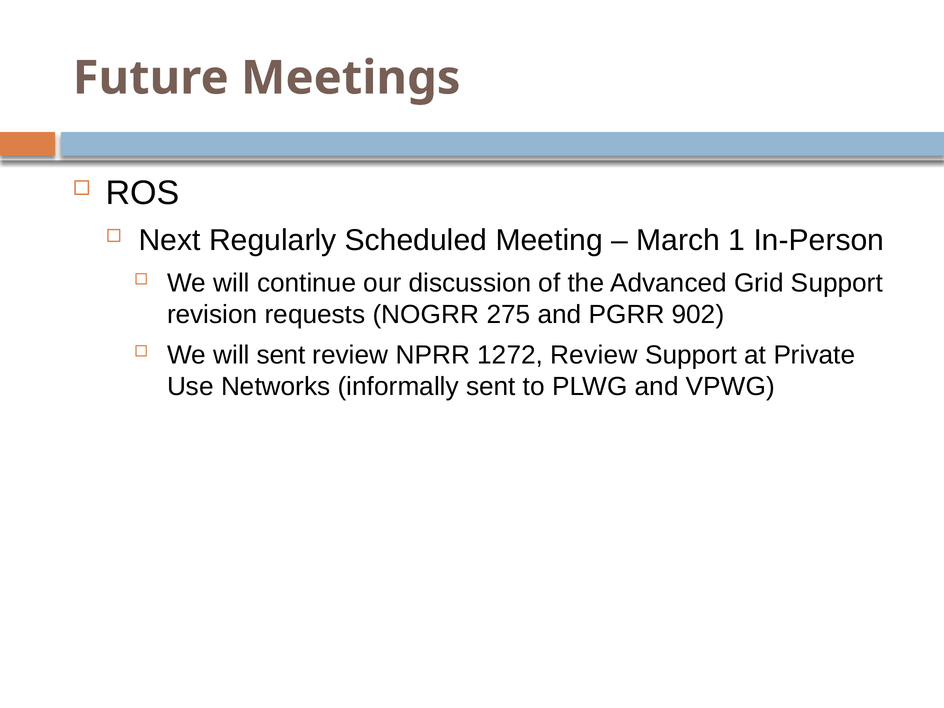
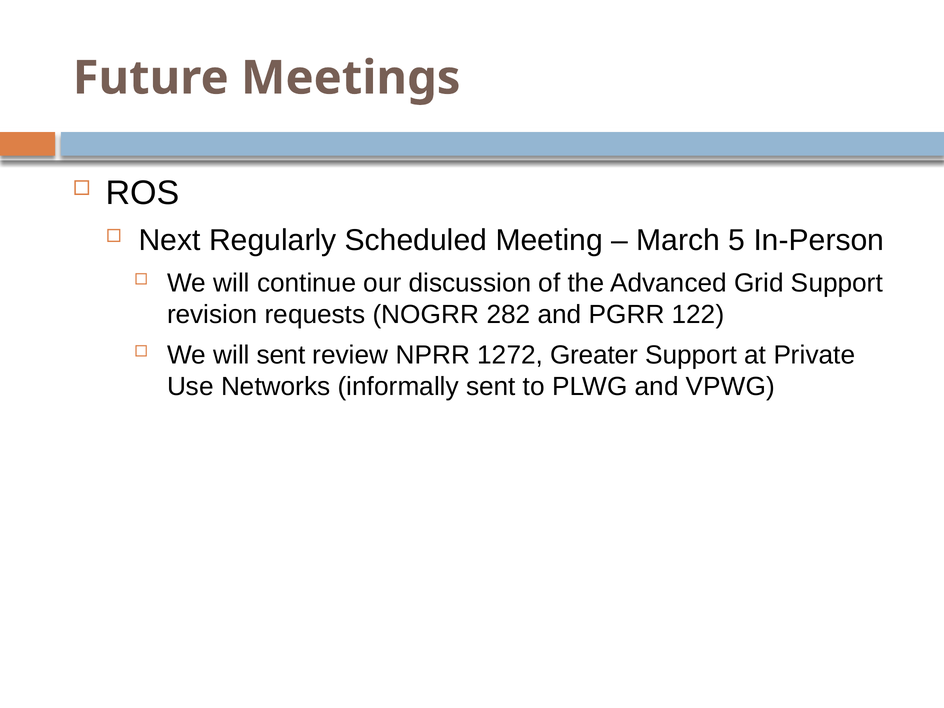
1: 1 -> 5
275: 275 -> 282
902: 902 -> 122
1272 Review: Review -> Greater
